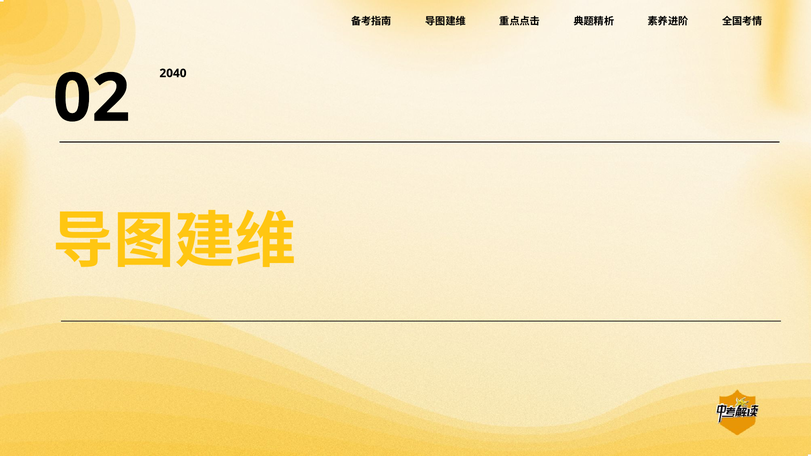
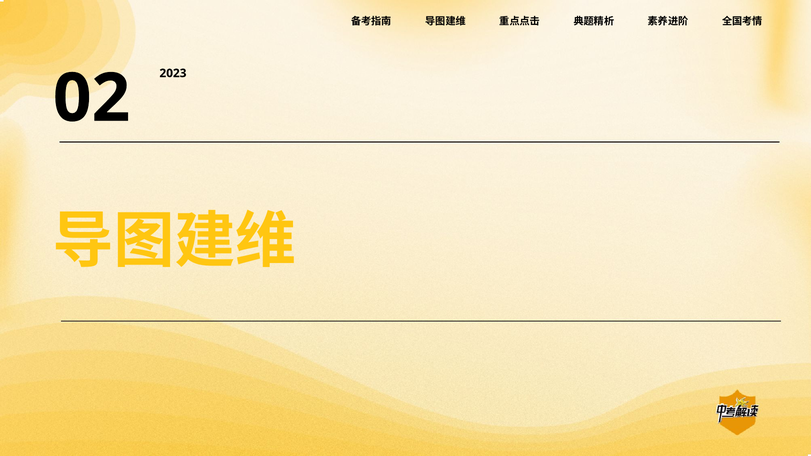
2040: 2040 -> 2023
